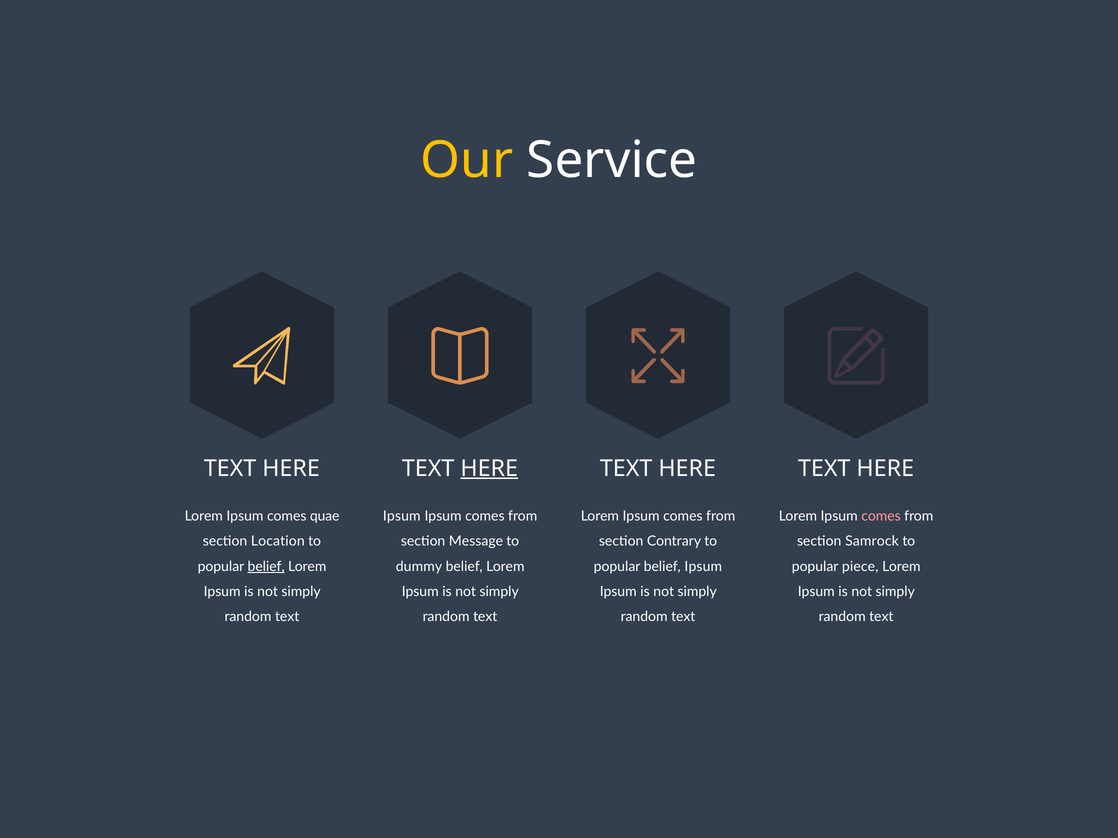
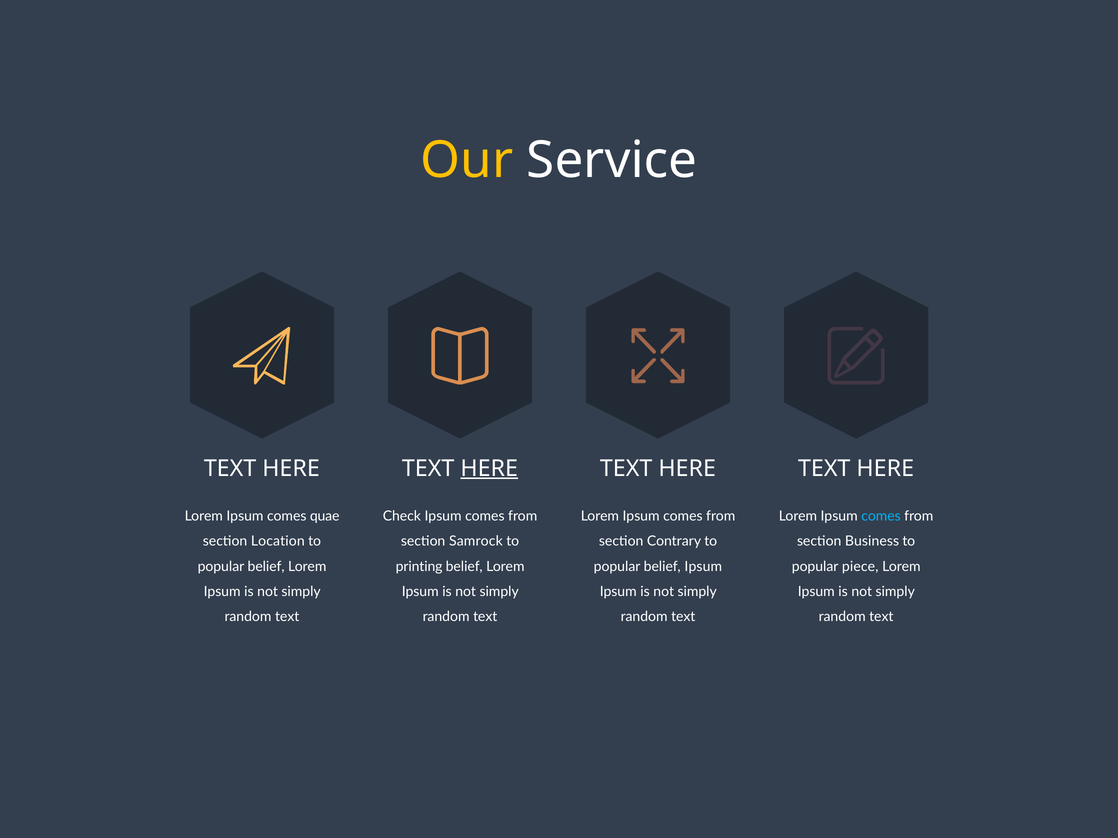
Ipsum at (402, 516): Ipsum -> Check
comes at (881, 516) colour: pink -> light blue
Message: Message -> Samrock
Samrock: Samrock -> Business
belief at (266, 567) underline: present -> none
dummy: dummy -> printing
